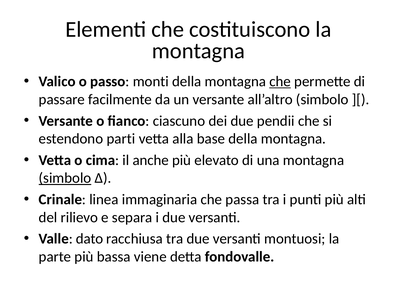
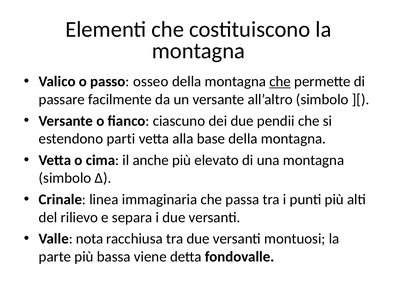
monti: monti -> osseo
simbolo at (65, 178) underline: present -> none
dato: dato -> nota
